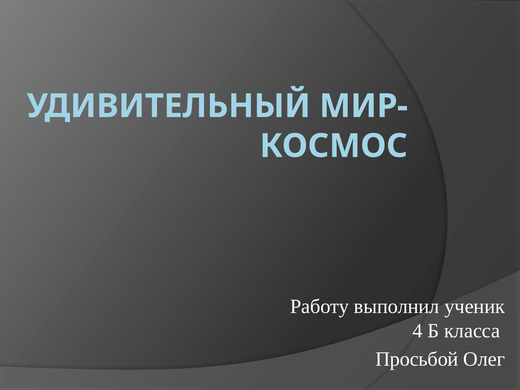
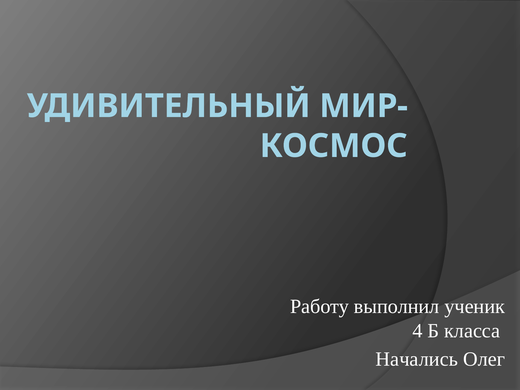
Просьбой: Просьбой -> Начались
